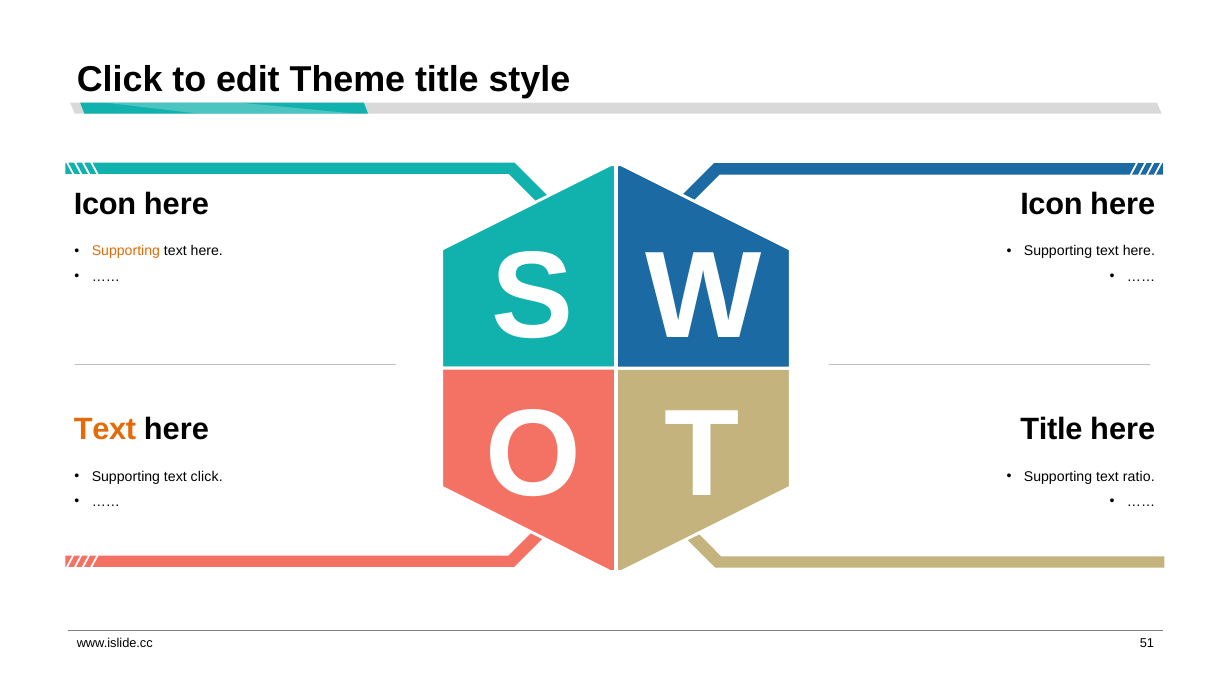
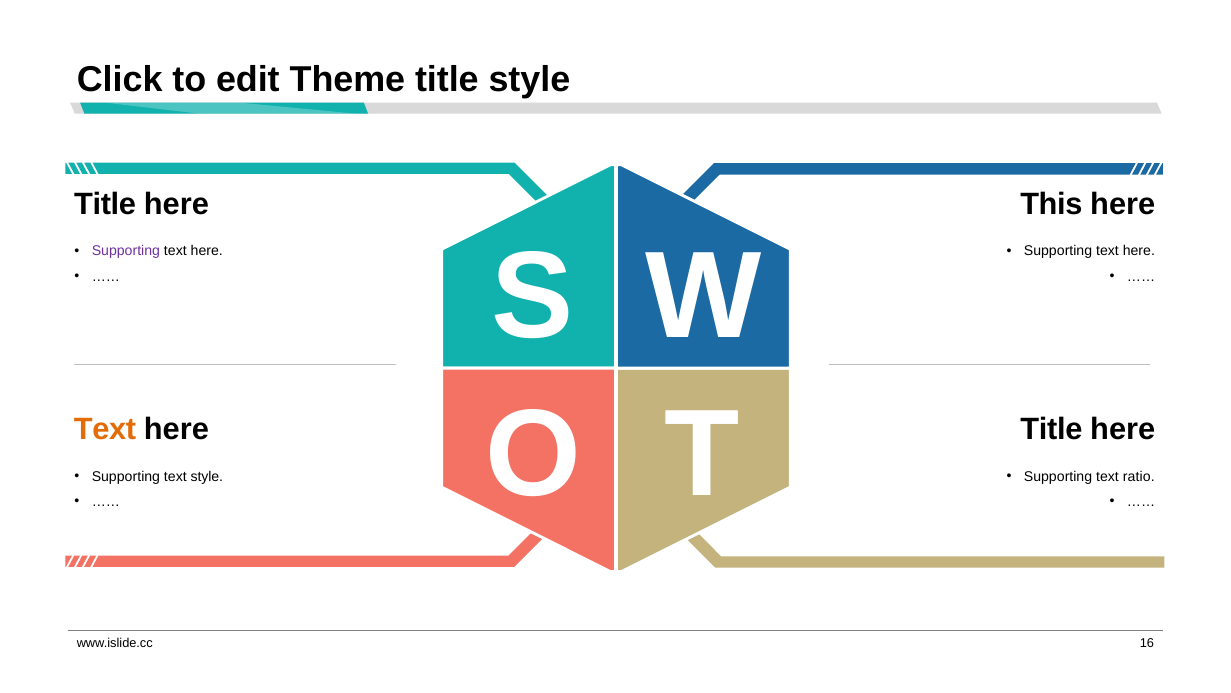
Icon at (105, 204): Icon -> Title
Icon at (1051, 204): Icon -> This
Supporting at (126, 251) colour: orange -> purple
text click: click -> style
51: 51 -> 16
